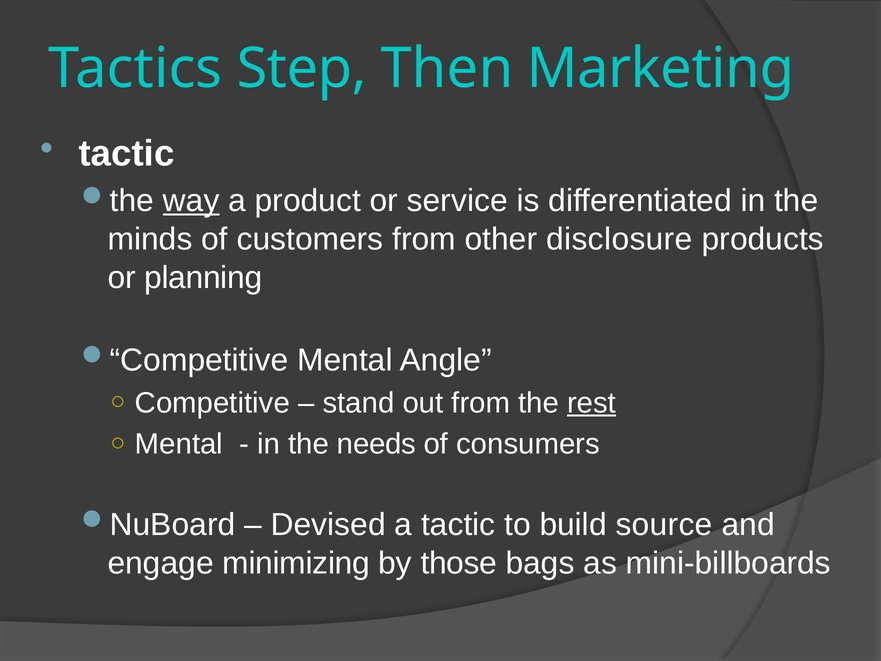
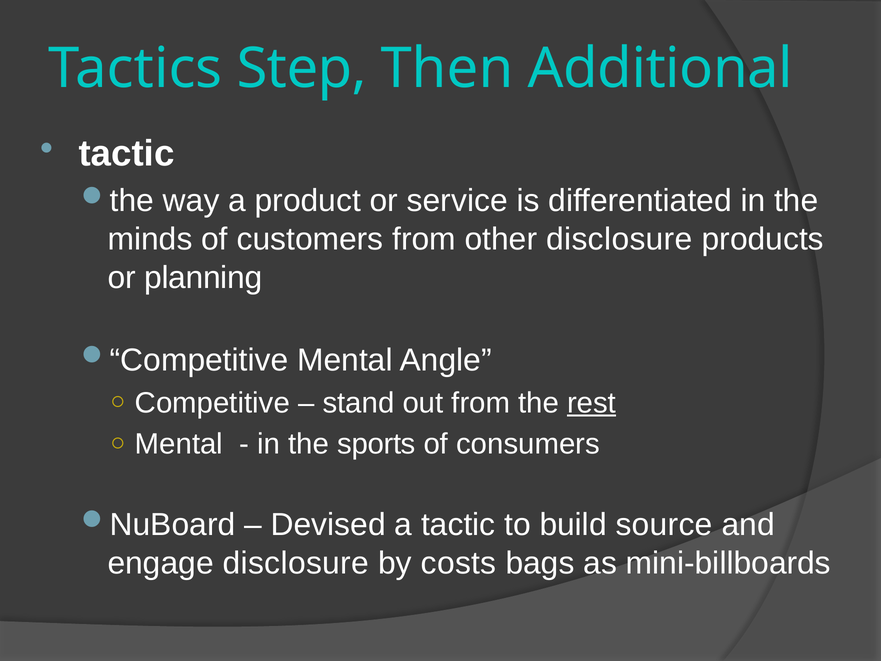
Marketing: Marketing -> Additional
way underline: present -> none
needs: needs -> sports
engage minimizing: minimizing -> disclosure
those: those -> costs
